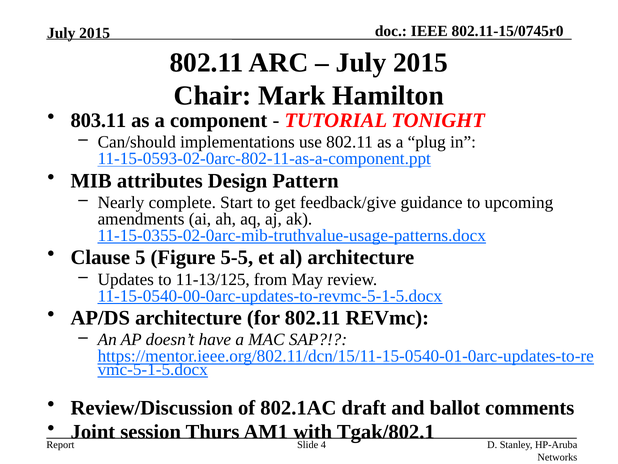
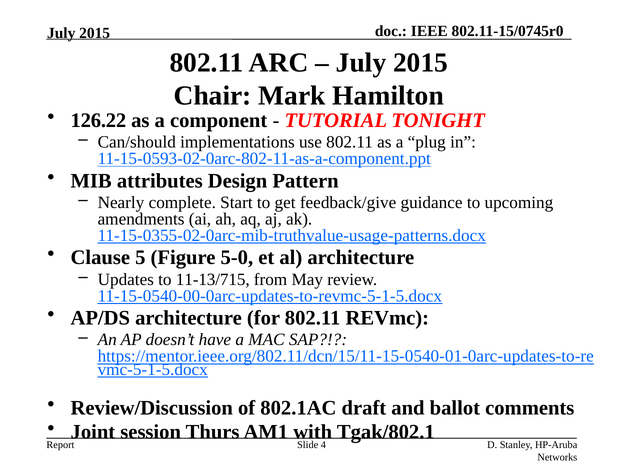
803.11: 803.11 -> 126.22
5-5: 5-5 -> 5-0
11-13/125: 11-13/125 -> 11-13/715
